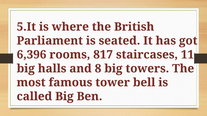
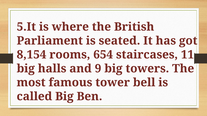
6,396: 6,396 -> 8,154
817: 817 -> 654
8: 8 -> 9
